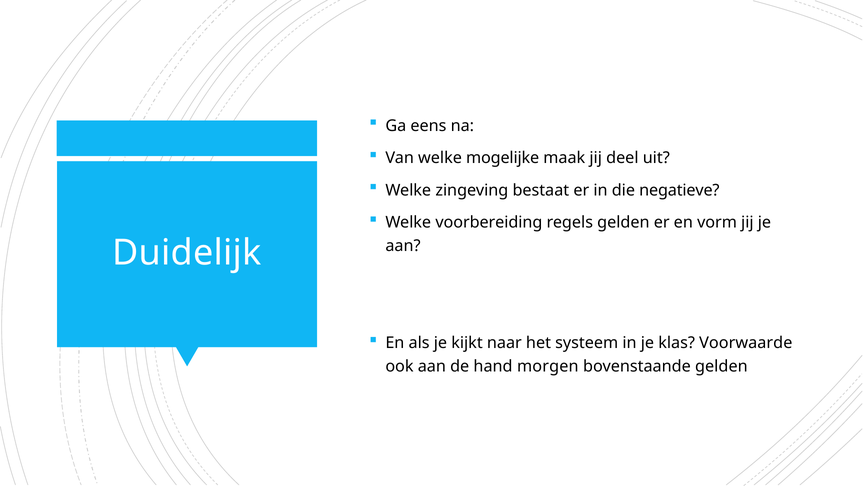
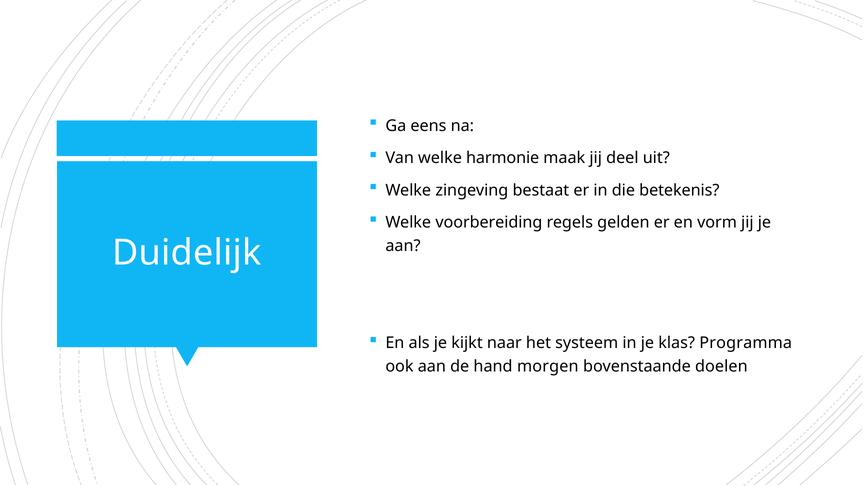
mogelijke: mogelijke -> harmonie
negatieve: negatieve -> betekenis
Voorwaarde: Voorwaarde -> Programma
bovenstaande gelden: gelden -> doelen
